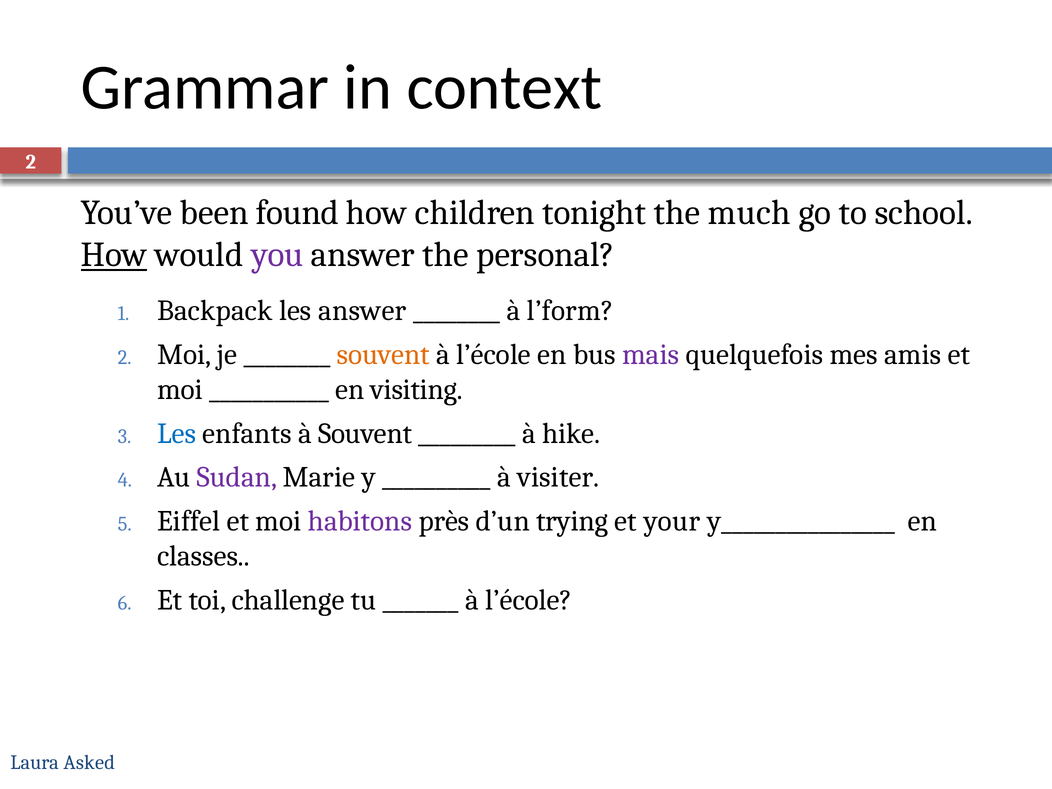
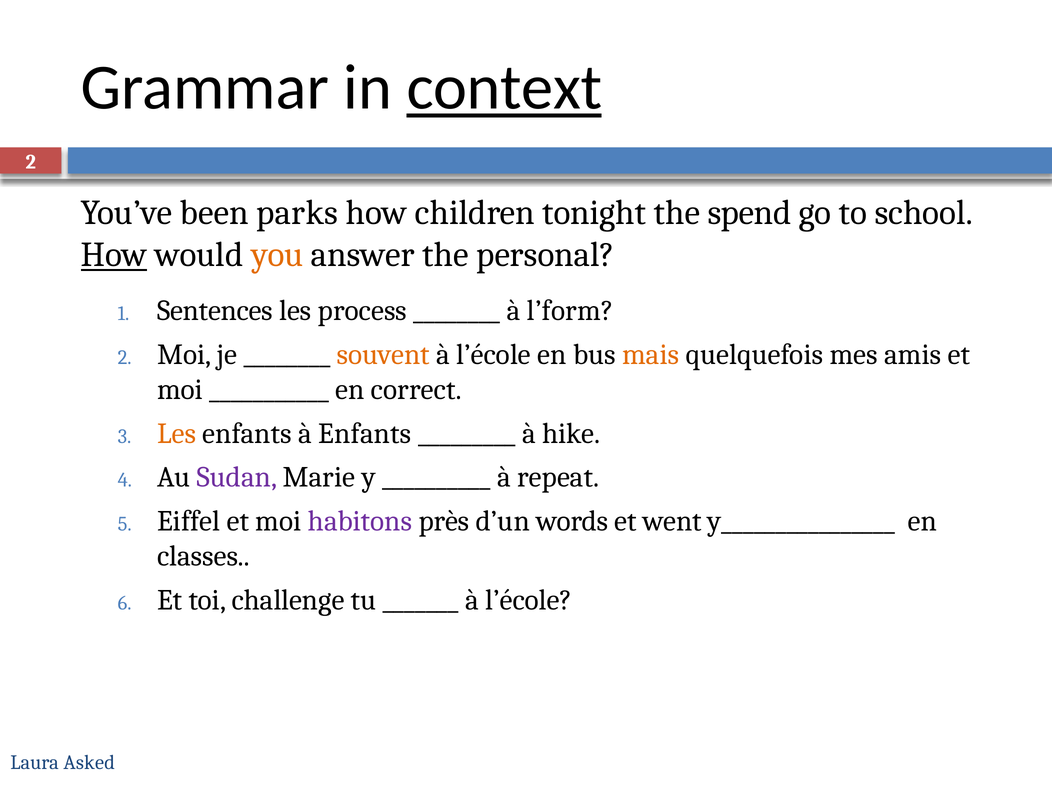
context underline: none -> present
found: found -> parks
much: much -> spend
you colour: purple -> orange
Backpack: Backpack -> Sentences
les answer: answer -> process
mais colour: purple -> orange
visiting: visiting -> correct
Les at (177, 433) colour: blue -> orange
à Souvent: Souvent -> Enfants
visiter: visiter -> repeat
trying: trying -> words
your: your -> went
